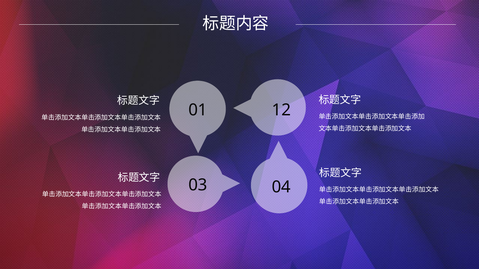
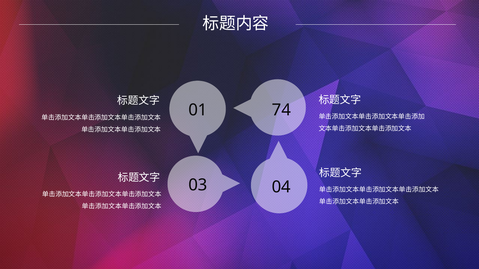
12: 12 -> 74
